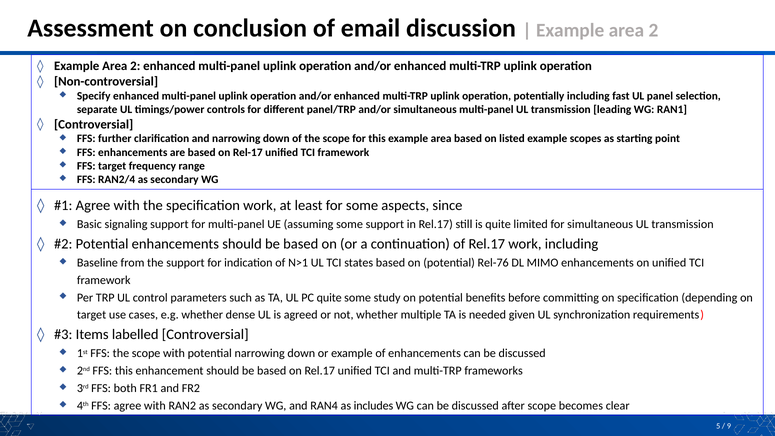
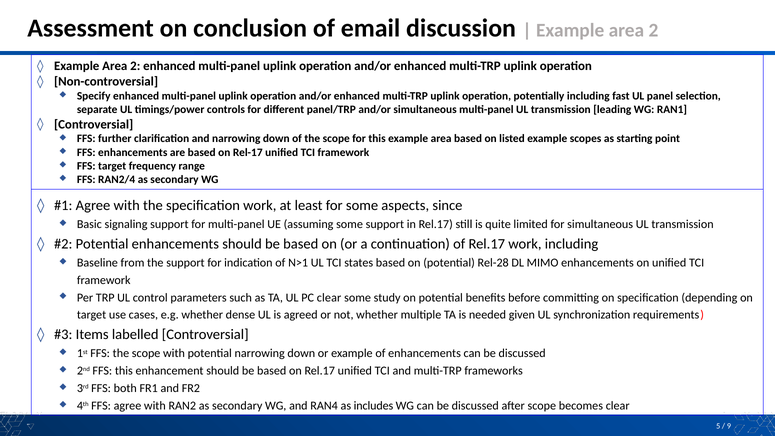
Rel-76: Rel-76 -> Rel-28
PC quite: quite -> clear
